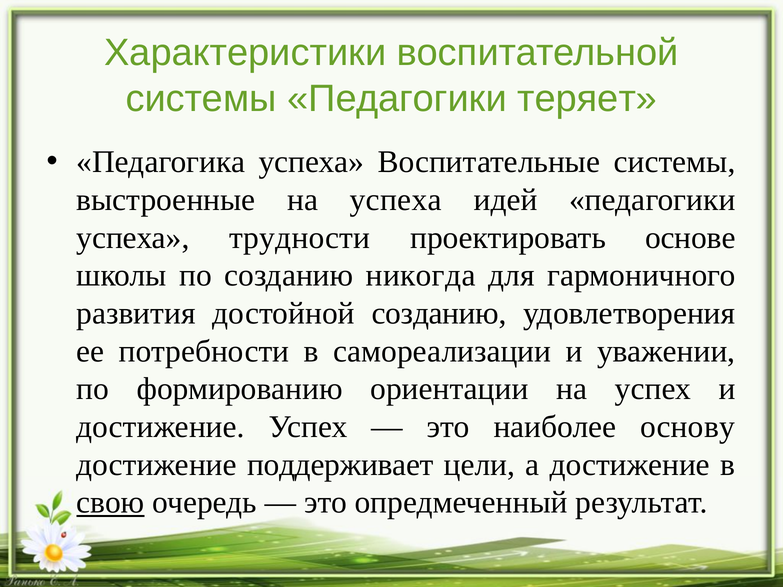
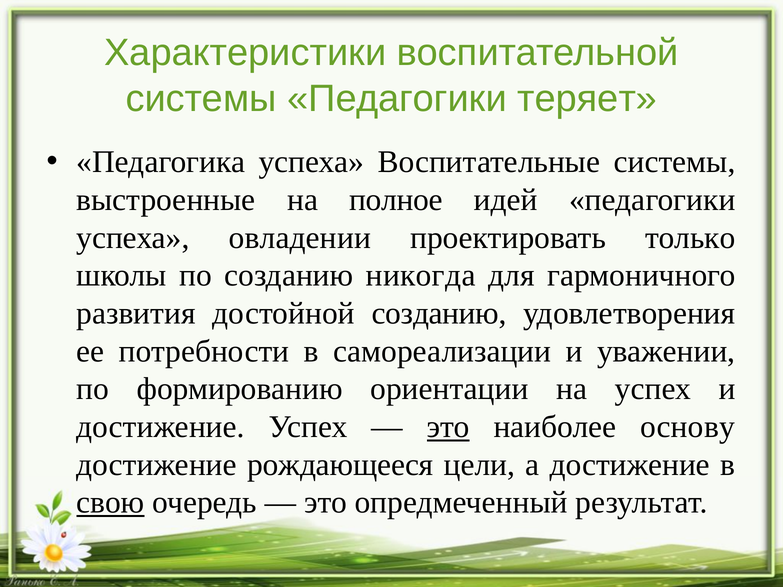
на успеха: успеха -> полное
трудности: трудности -> овладении
основе: основе -> только
это at (448, 427) underline: none -> present
поддерживает: поддерживает -> рождающееся
